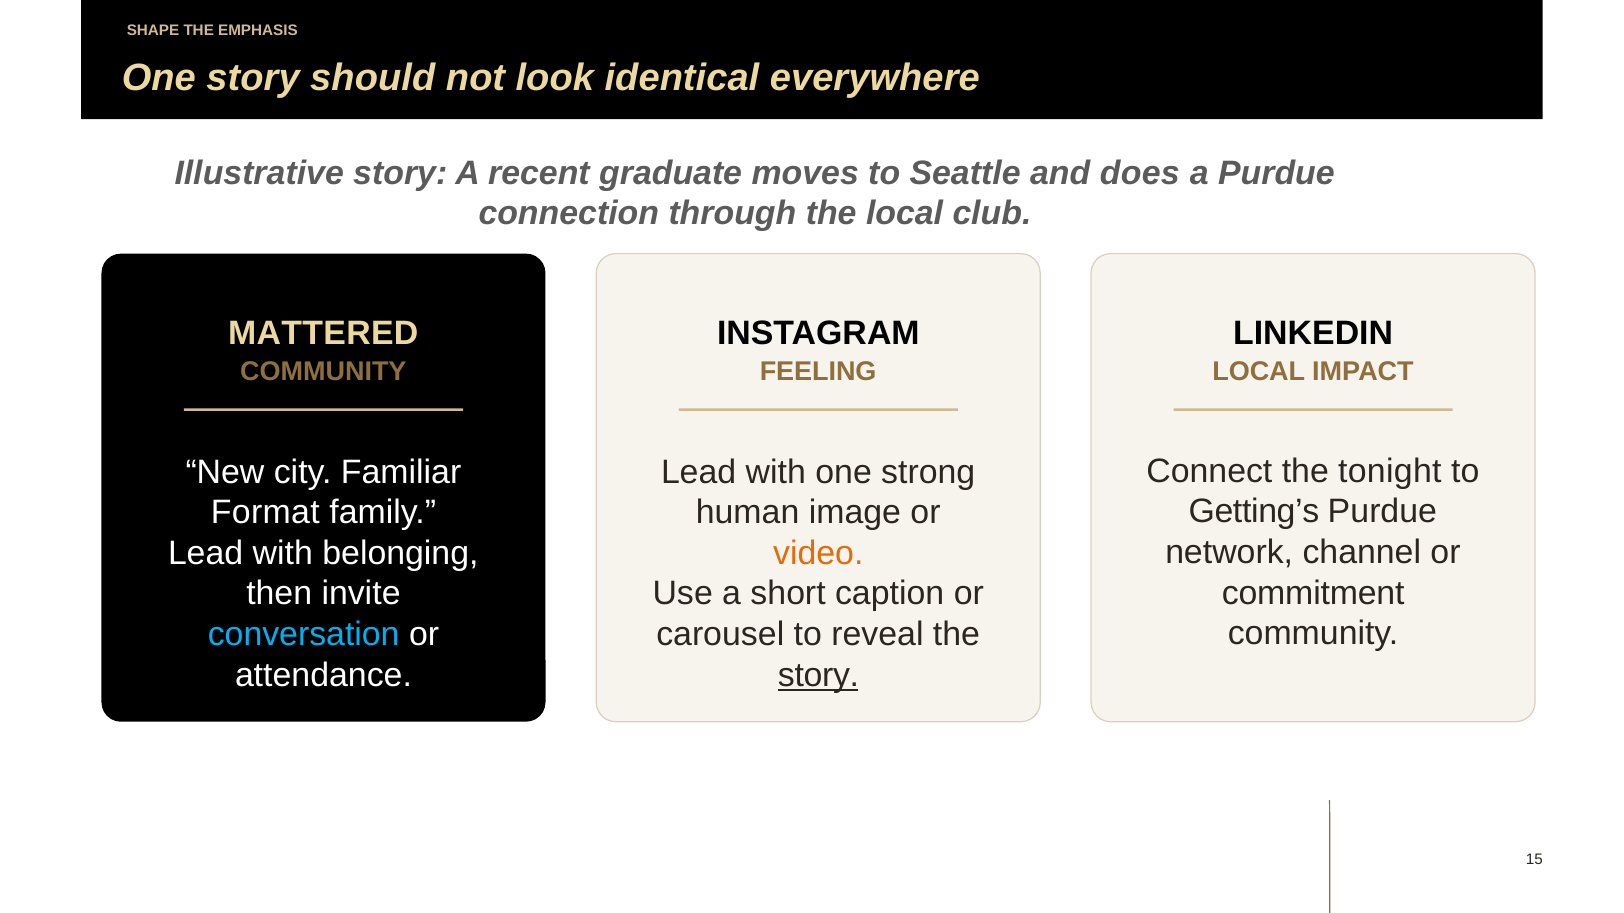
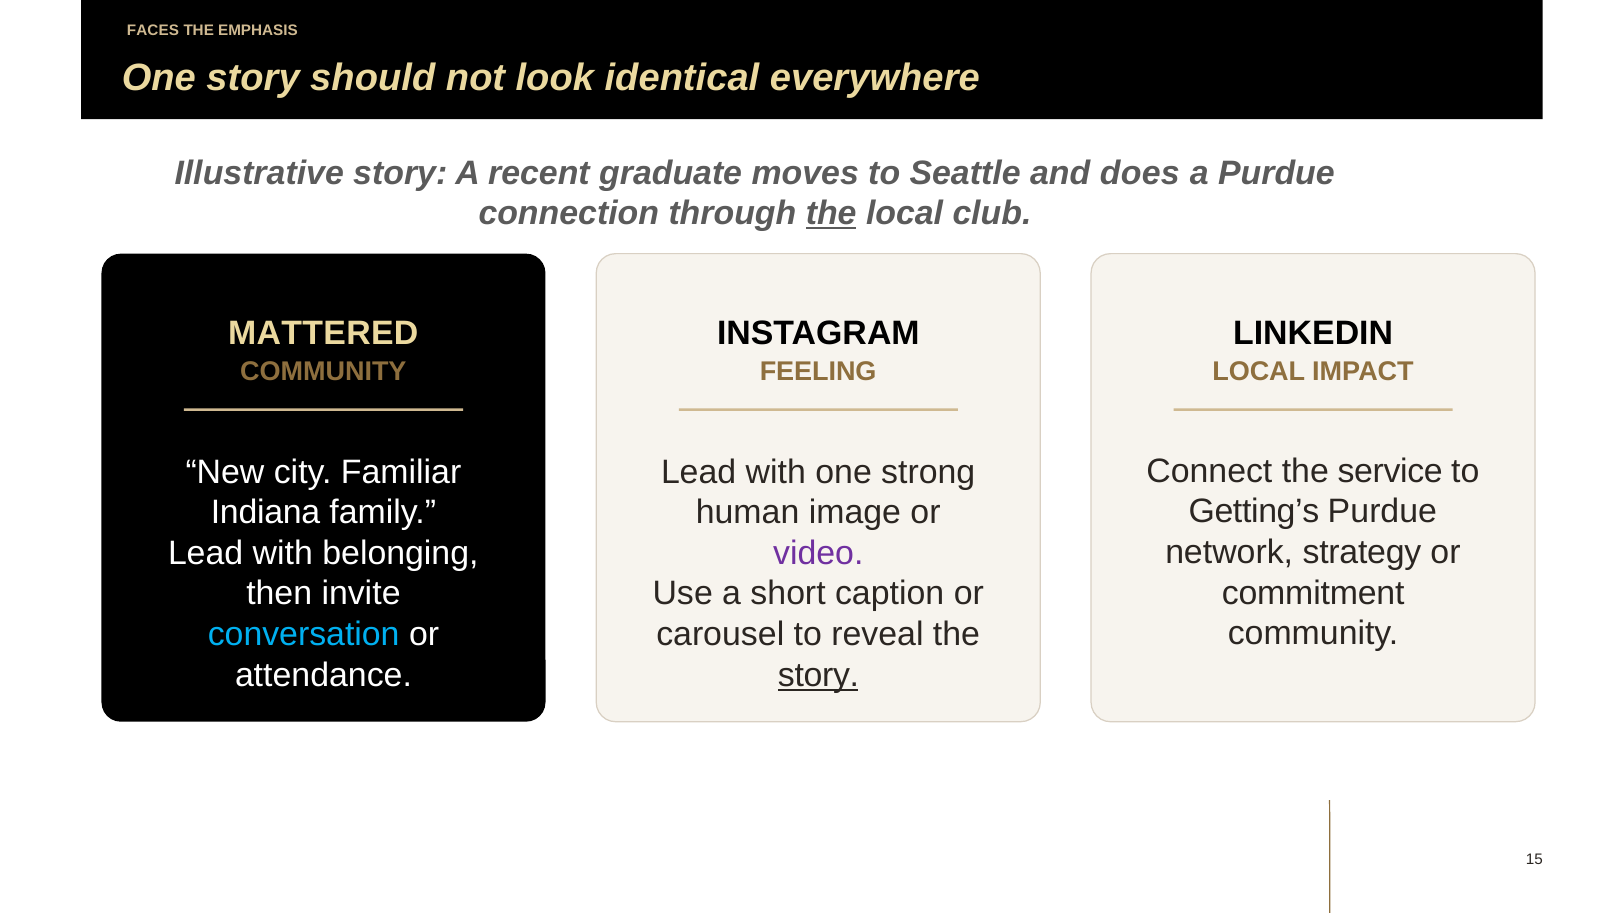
SHAPE: SHAPE -> FACES
the at (831, 214) underline: none -> present
tonight: tonight -> service
Format: Format -> Indiana
channel: channel -> strategy
video colour: orange -> purple
